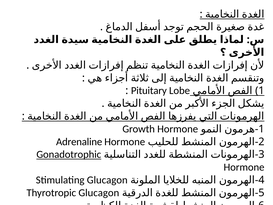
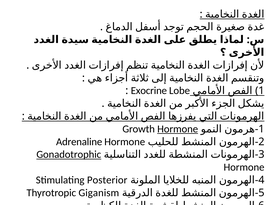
Pituitary: Pituitary -> Exocrine
Hormone at (178, 129) underline: none -> present
Stimulating Glucagon: Glucagon -> Posterior
Thyrotropic Glucagon: Glucagon -> Giganism
